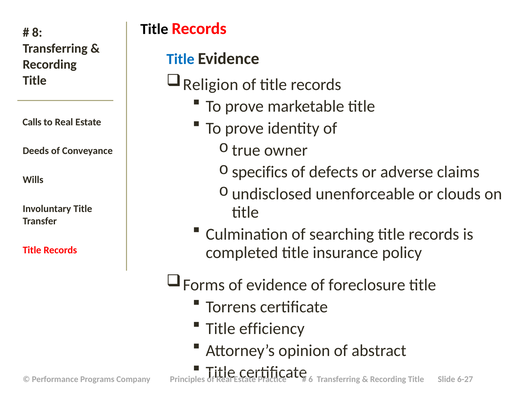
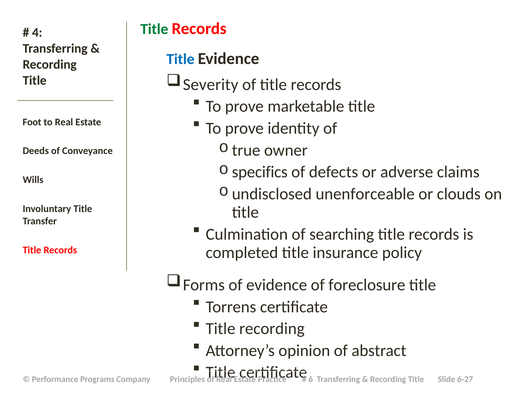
Title at (154, 29) colour: black -> green
8: 8 -> 4
Religion: Religion -> Severity
Calls: Calls -> Foot
Title efficiency: efficiency -> recording
